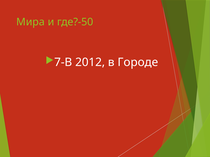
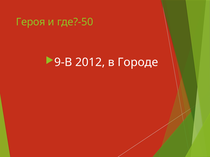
Мира: Мира -> Героя
7-В: 7-В -> 9-В
